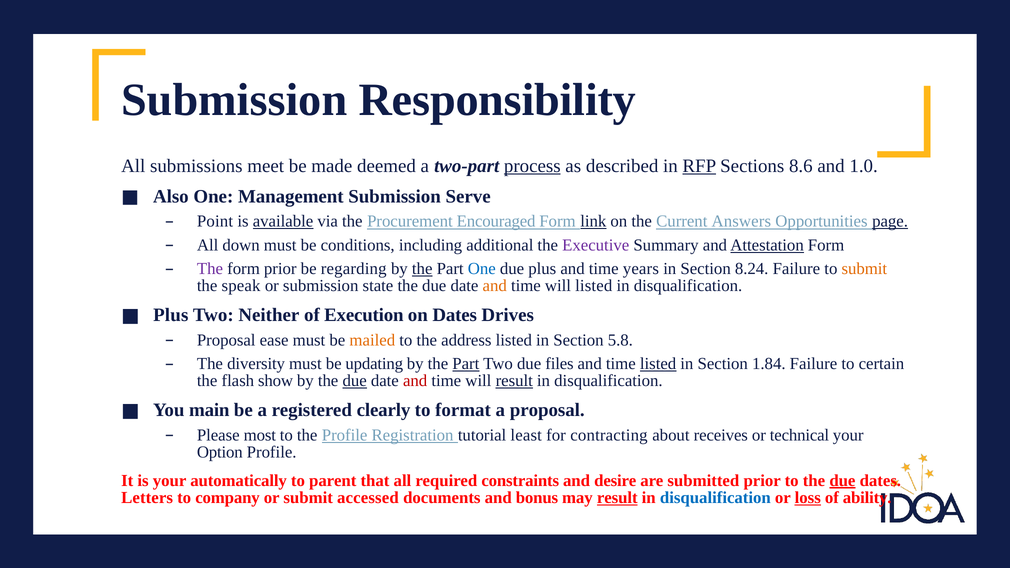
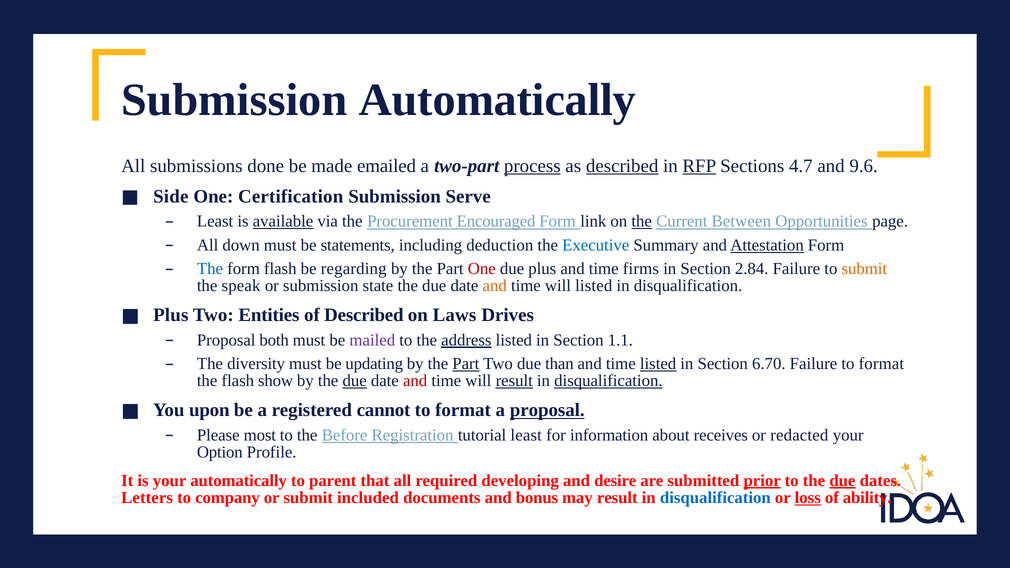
Submission Responsibility: Responsibility -> Automatically
meet: meet -> done
deemed: deemed -> emailed
described at (622, 166) underline: none -> present
8.6: 8.6 -> 4.7
1.0: 1.0 -> 9.6
Also: Also -> Side
Management: Management -> Certification
Point at (215, 221): Point -> Least
link underline: present -> none
the at (642, 221) underline: none -> present
Answers: Answers -> Between
page underline: present -> none
conditions: conditions -> statements
additional: additional -> deduction
Executive colour: purple -> blue
The at (210, 269) colour: purple -> blue
form prior: prior -> flash
the at (422, 269) underline: present -> none
One at (482, 269) colour: blue -> red
years: years -> firms
8.24: 8.24 -> 2.84
Neither: Neither -> Entities
of Execution: Execution -> Described
on Dates: Dates -> Laws
ease: ease -> both
mailed colour: orange -> purple
address underline: none -> present
5.8: 5.8 -> 1.1
files: files -> than
1.84: 1.84 -> 6.70
Failure to certain: certain -> format
disqualification at (608, 381) underline: none -> present
main: main -> upon
clearly: clearly -> cannot
proposal at (547, 410) underline: none -> present
the Profile: Profile -> Before
contracting: contracting -> information
technical: technical -> redacted
constraints: constraints -> developing
prior at (762, 481) underline: none -> present
accessed: accessed -> included
result at (617, 498) underline: present -> none
